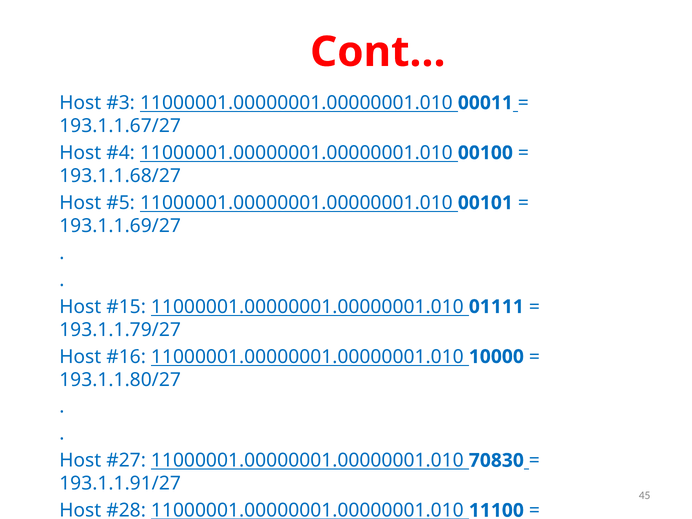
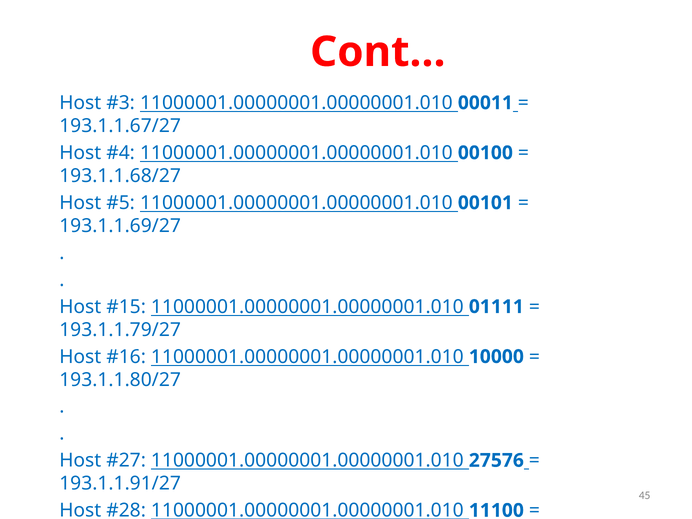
70830: 70830 -> 27576
